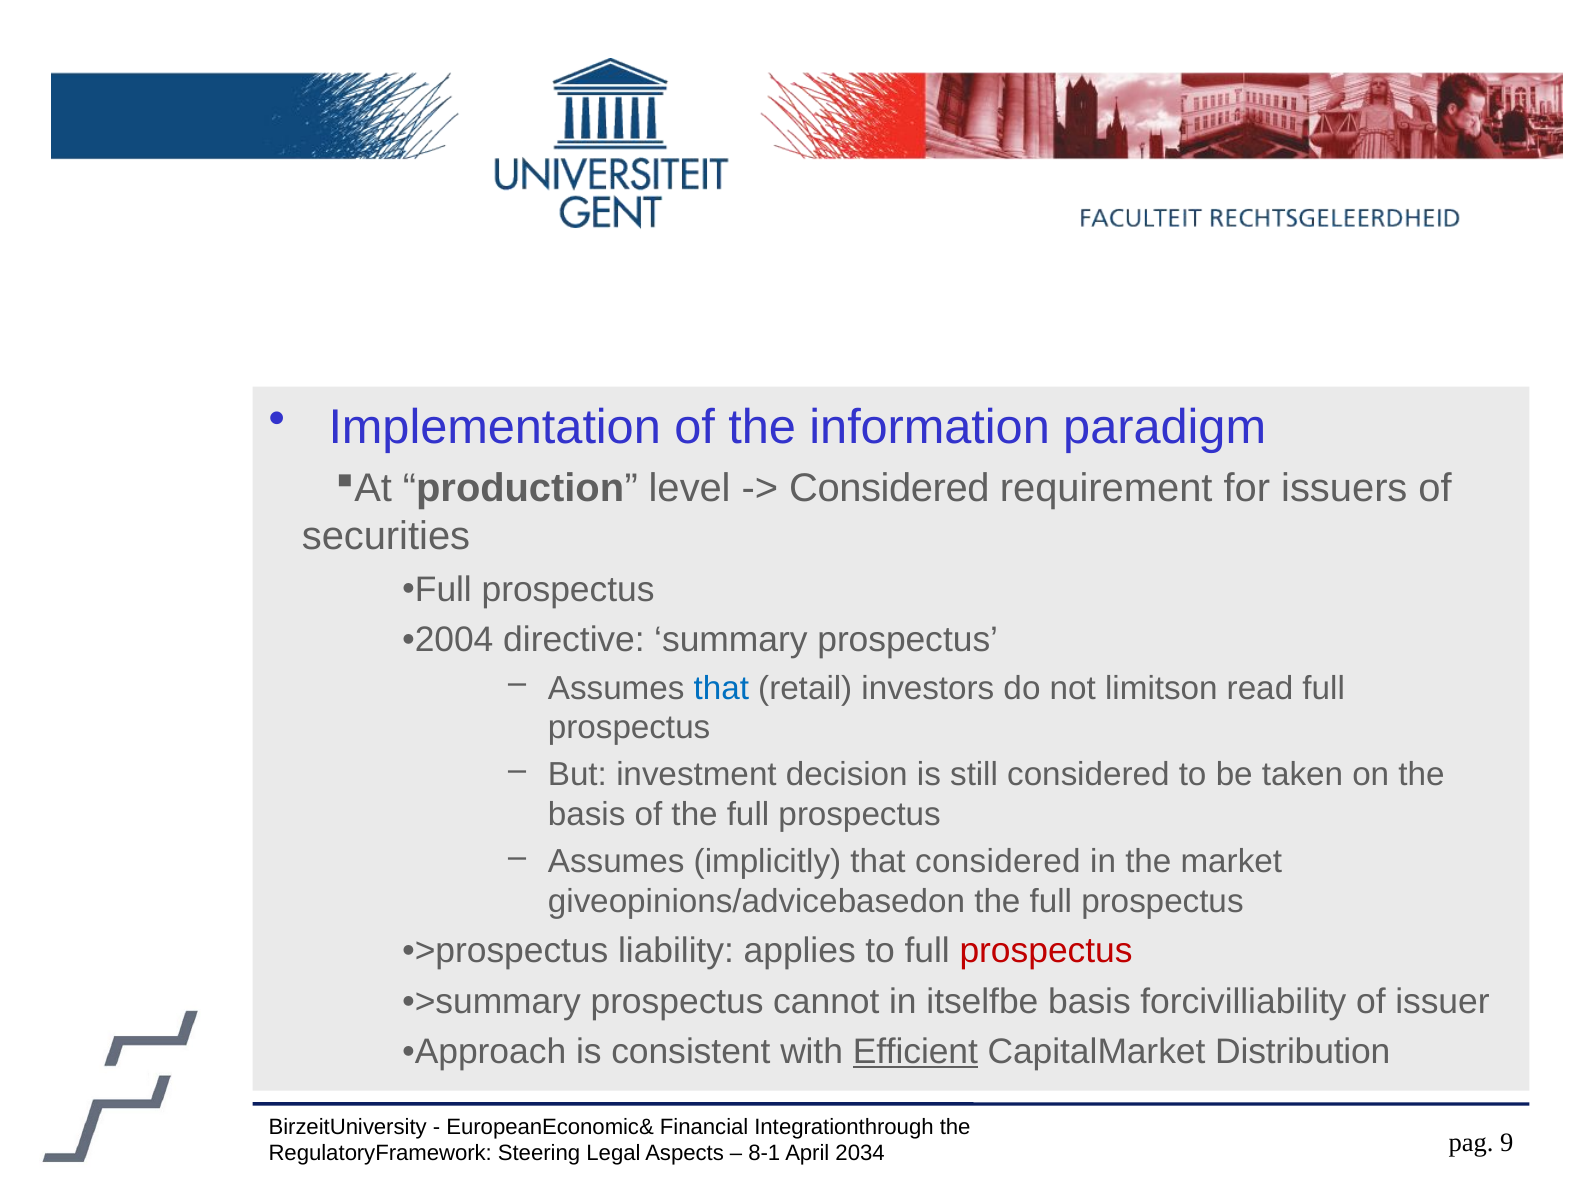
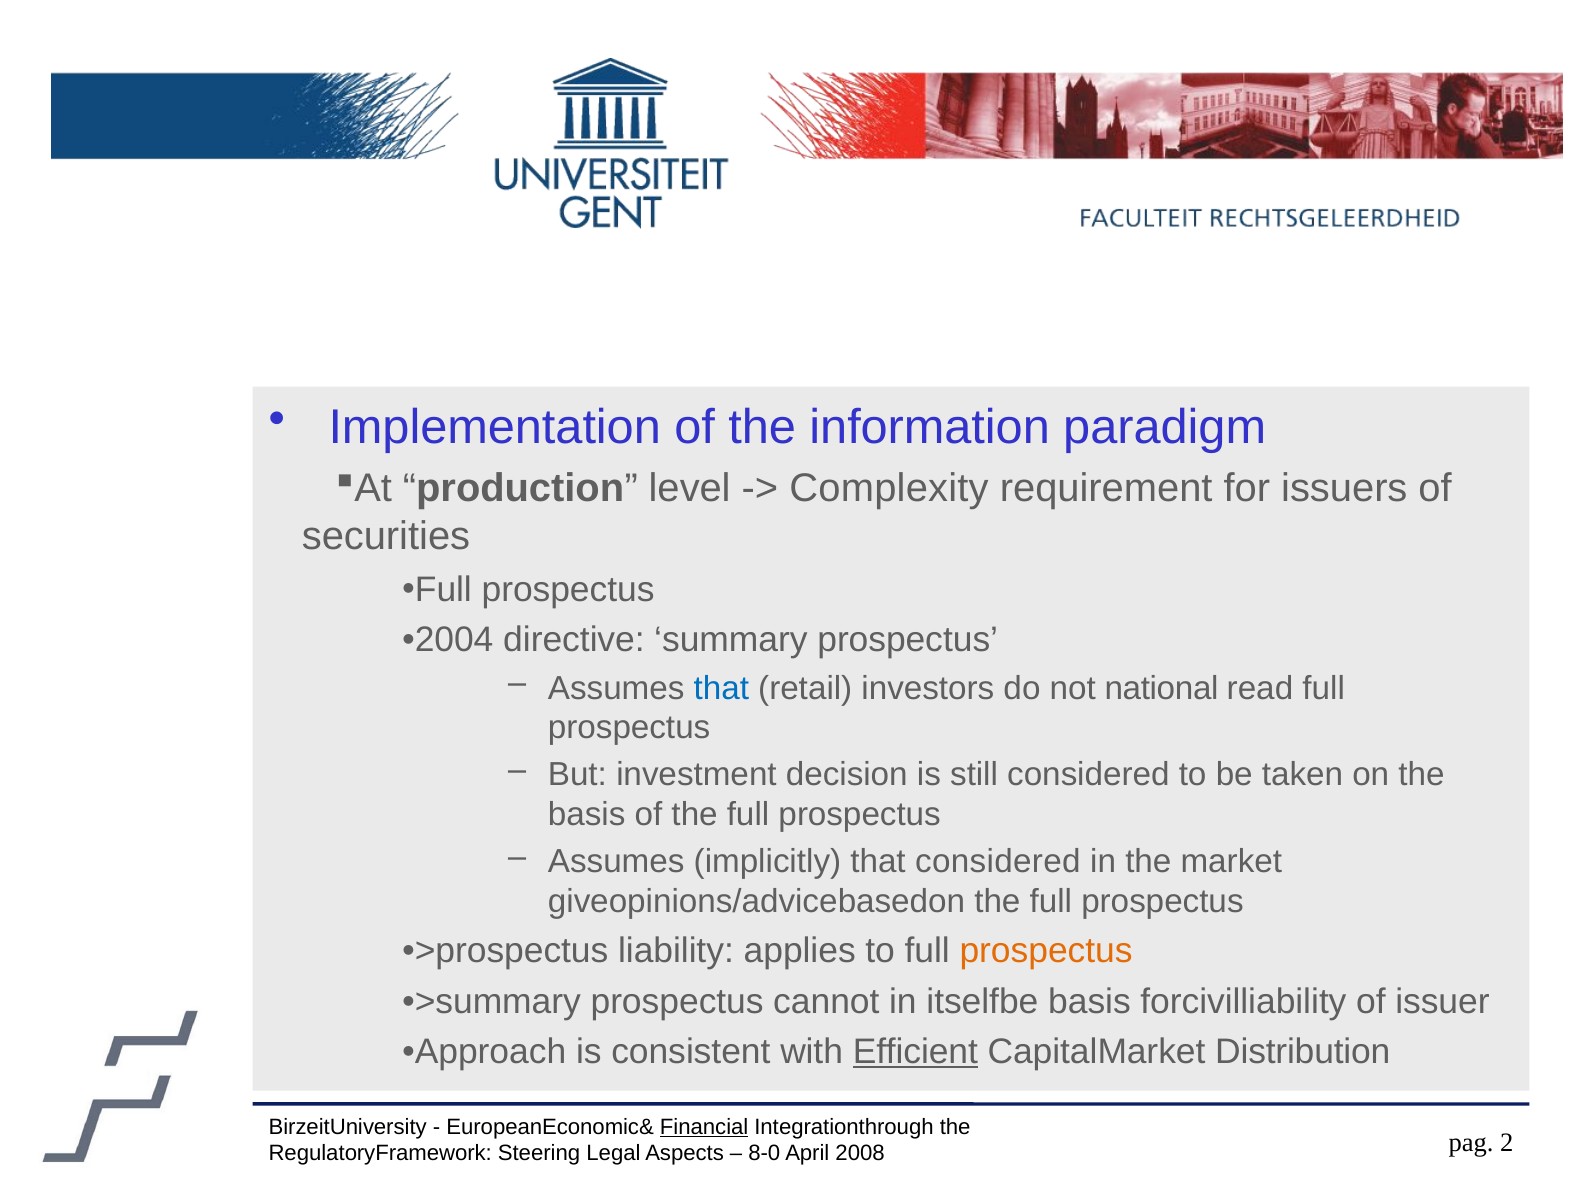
Considered at (889, 489): Considered -> Complexity
limitson: limitson -> national
prospectus at (1046, 951) colour: red -> orange
Financial underline: none -> present
9: 9 -> 2
8-1: 8-1 -> 8-0
2034: 2034 -> 2008
